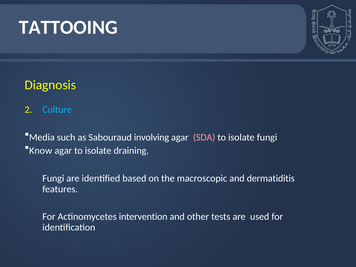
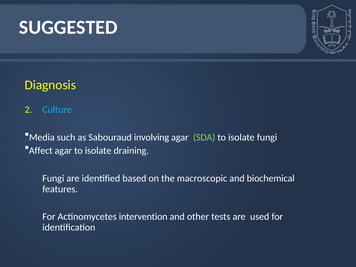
TATTOOING: TATTOOING -> SUGGESTED
SDA colour: pink -> light green
Know: Know -> Affect
dermatiditis: dermatiditis -> biochemical
